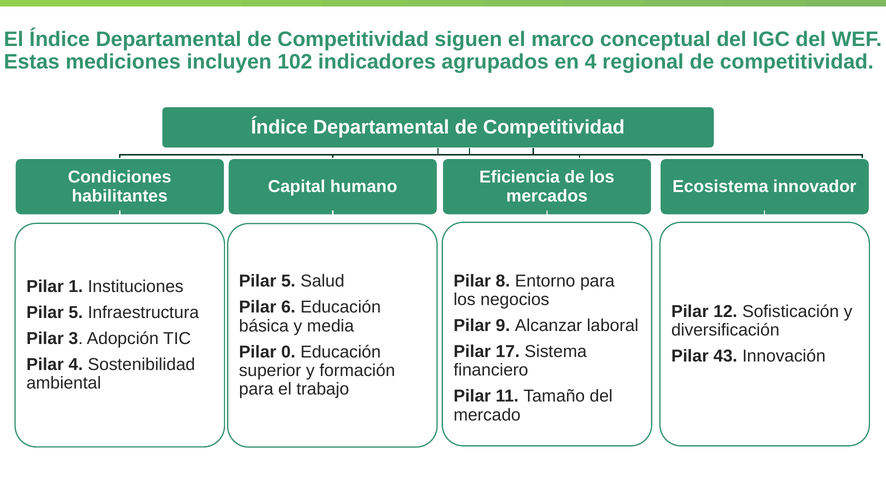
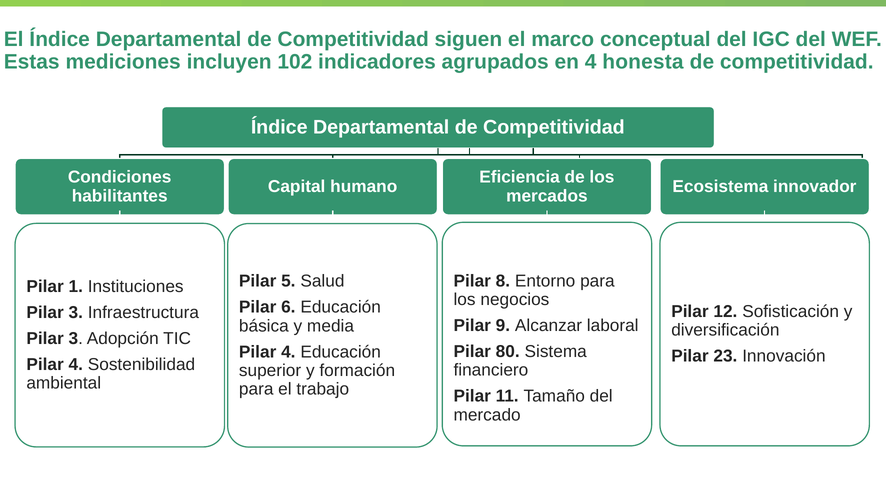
regional: regional -> honesta
5 at (76, 313): 5 -> 3
17: 17 -> 80
0 at (288, 352): 0 -> 4
43: 43 -> 23
